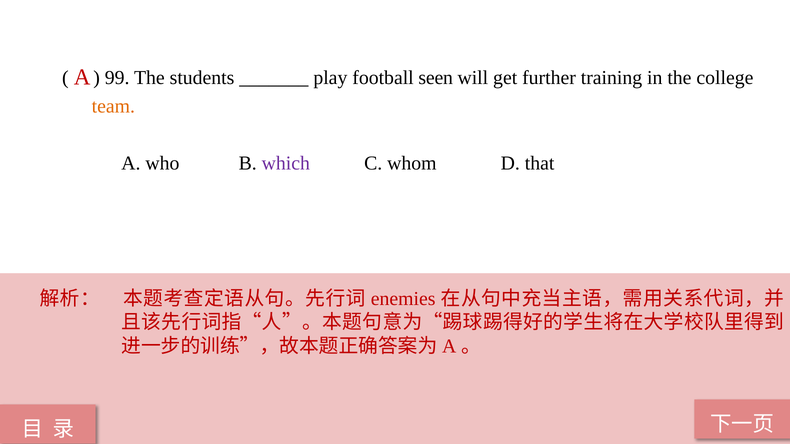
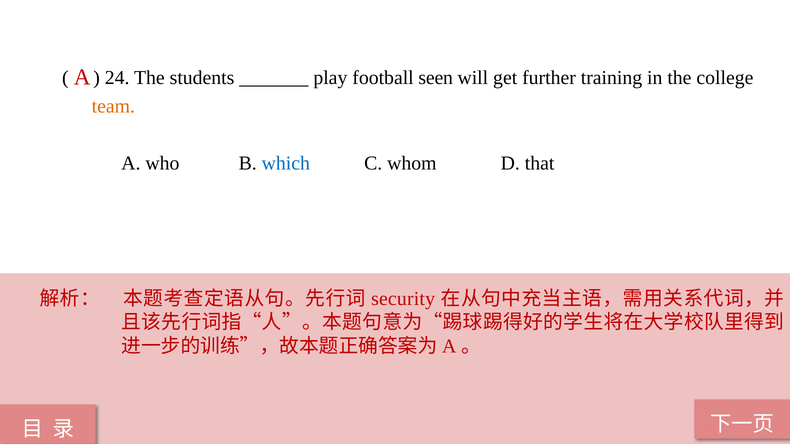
99: 99 -> 24
which colour: purple -> blue
enemies: enemies -> security
